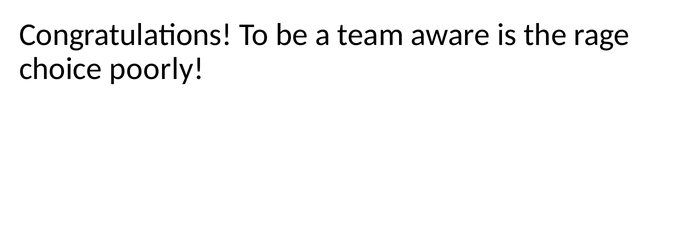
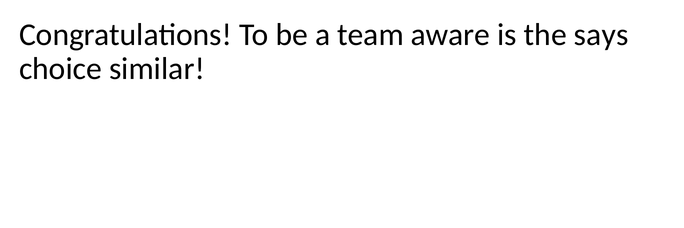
rage: rage -> says
poorly: poorly -> similar
